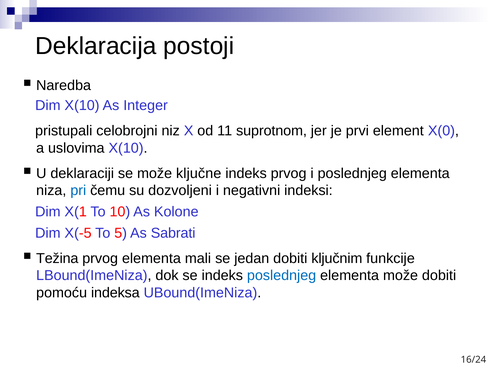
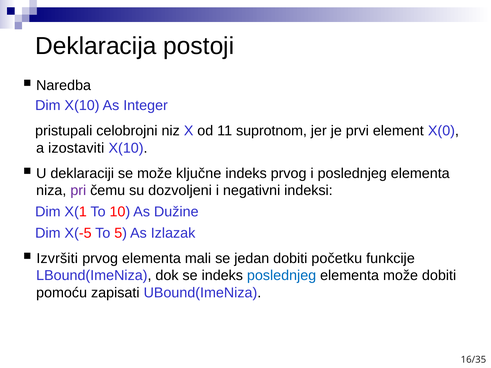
uslovima: uslovima -> izostaviti
pri colour: blue -> purple
Kolone: Kolone -> Dužine
Sabrati: Sabrati -> Izlazak
Težina: Težina -> Izvršiti
ključnim: ključnim -> početku
indeksa: indeksa -> zapisati
16/24: 16/24 -> 16/35
